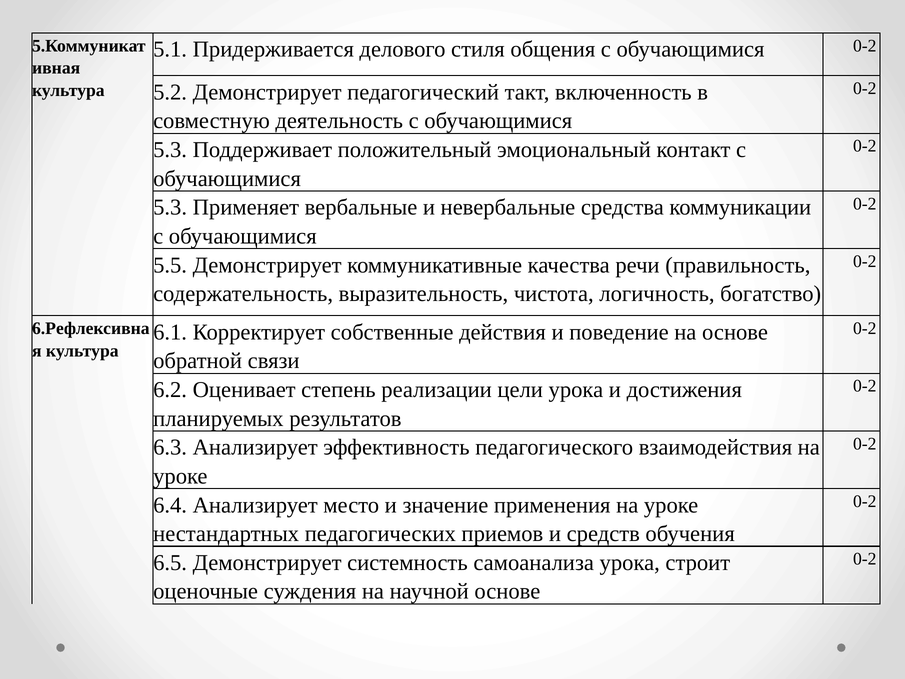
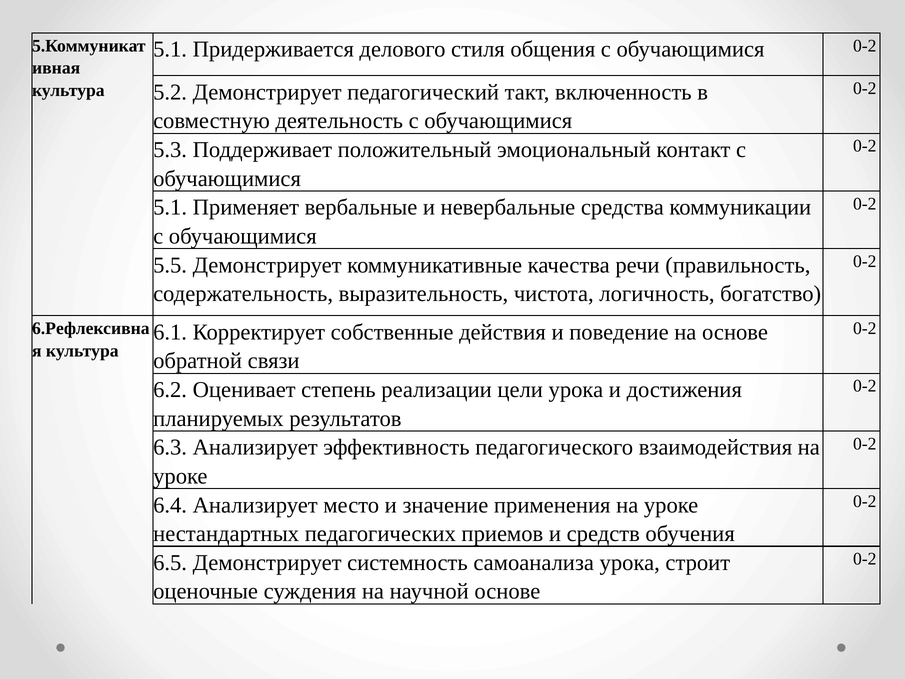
5.3 at (170, 207): 5.3 -> 5.1
